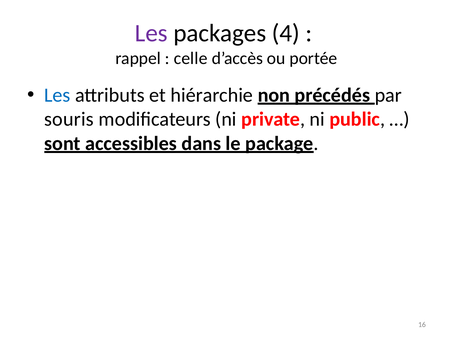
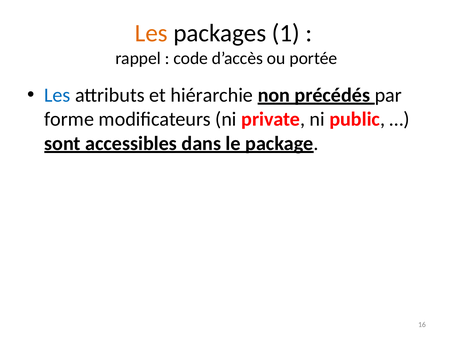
Les at (151, 33) colour: purple -> orange
4: 4 -> 1
celle: celle -> code
souris: souris -> forme
